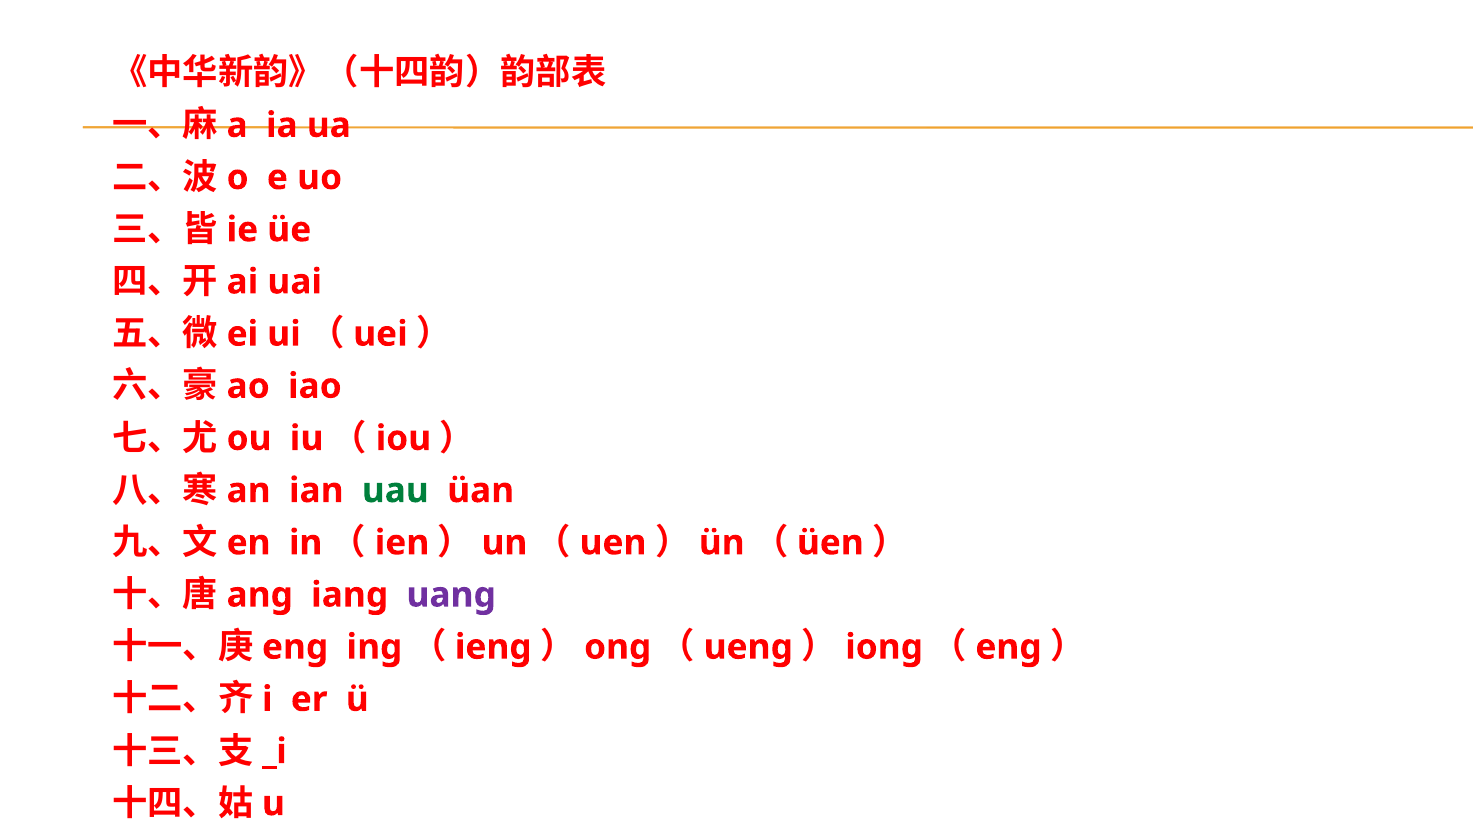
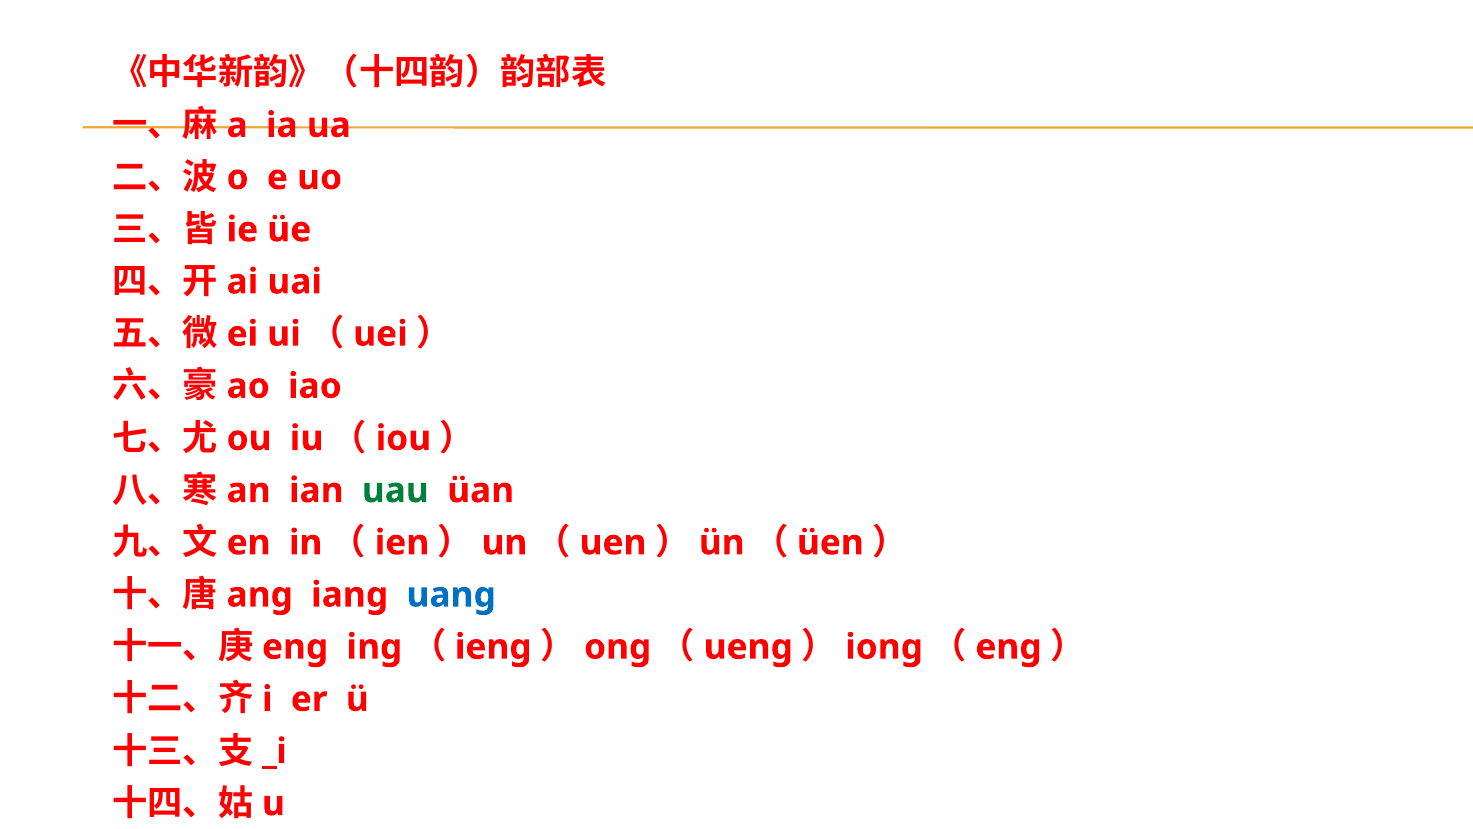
uang colour: purple -> blue
